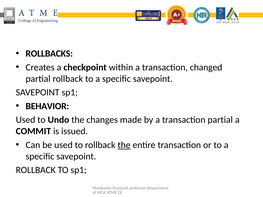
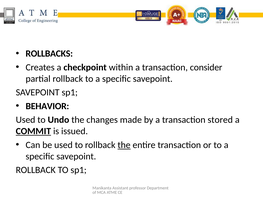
changed: changed -> consider
transaction partial: partial -> stored
COMMIT underline: none -> present
